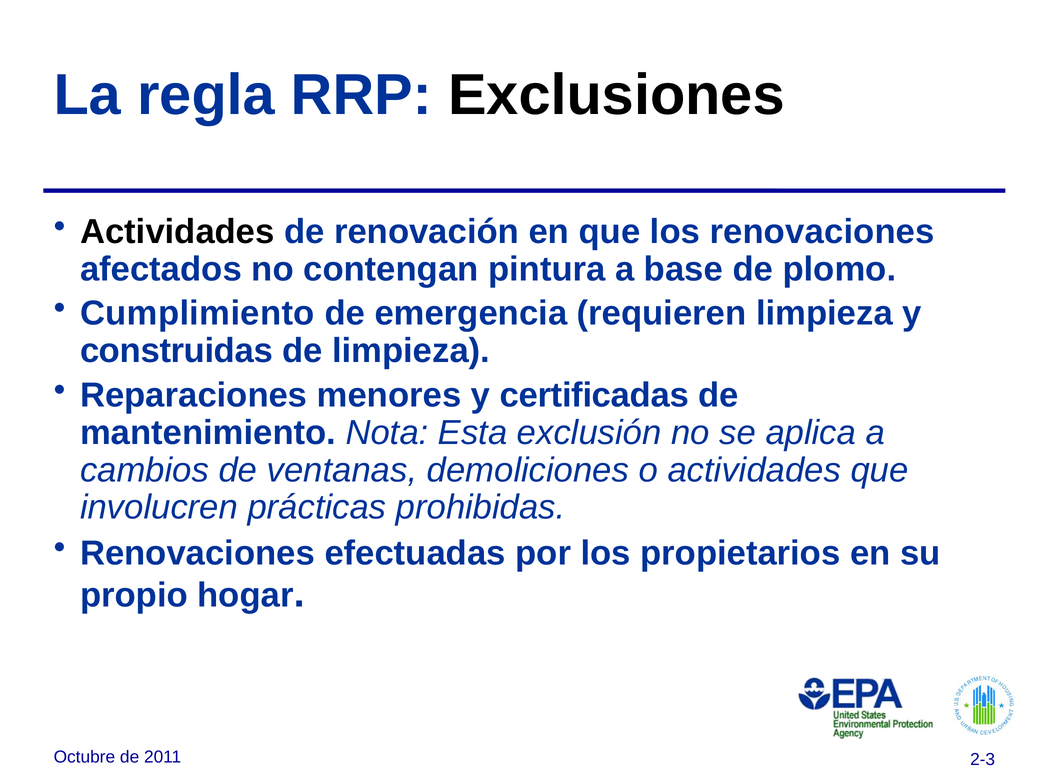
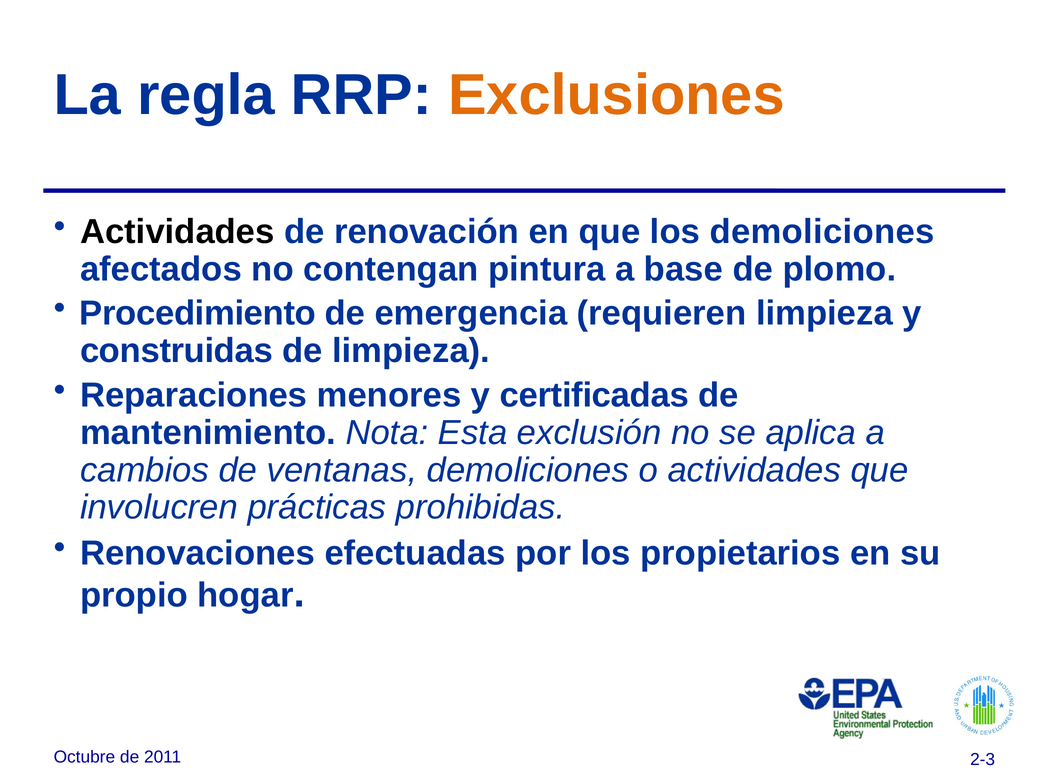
Exclusiones colour: black -> orange
los renovaciones: renovaciones -> demoliciones
Cumplimiento: Cumplimiento -> Procedimiento
